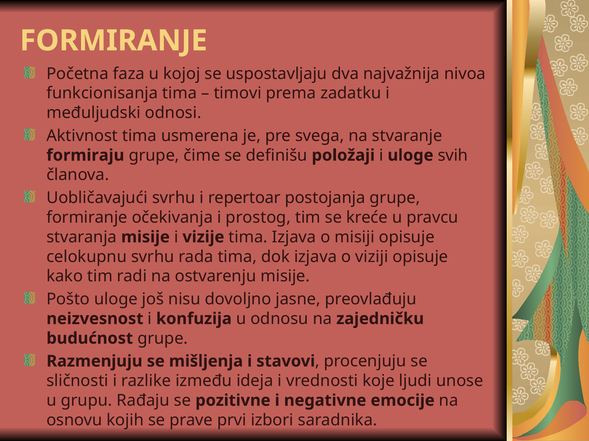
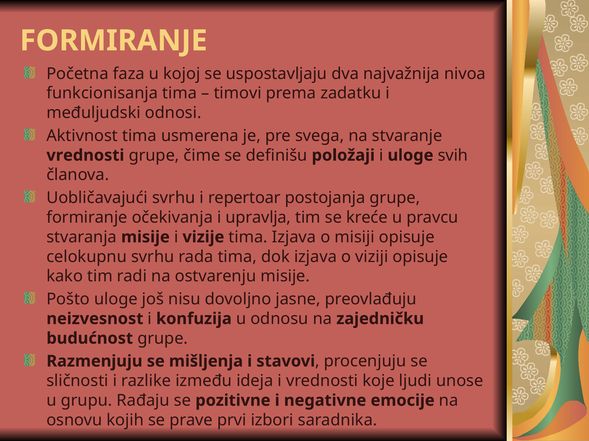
formiraju at (85, 156): formiraju -> vrednosti
prostog: prostog -> upravlja
